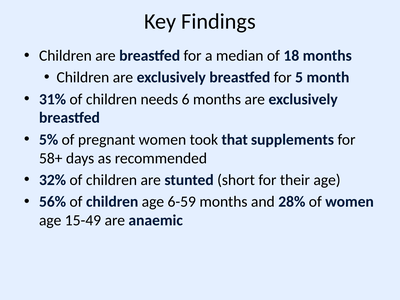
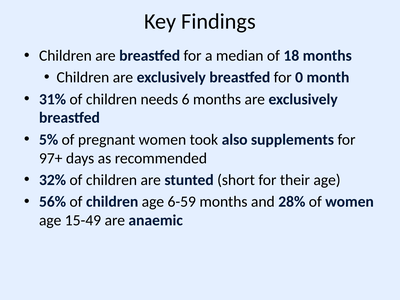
5: 5 -> 0
that: that -> also
58+: 58+ -> 97+
